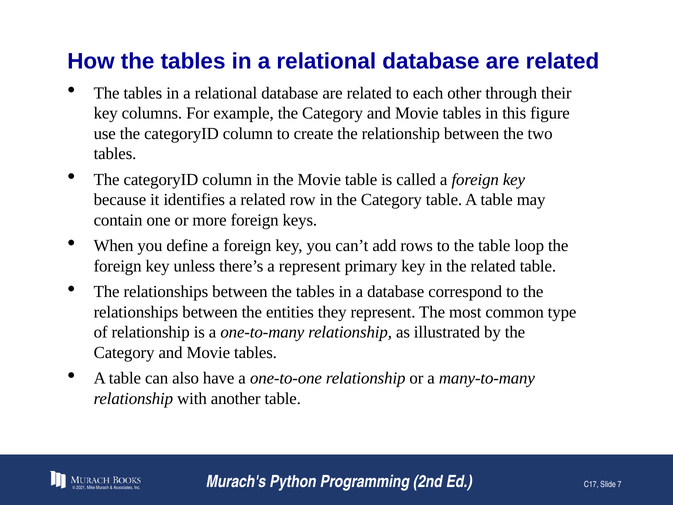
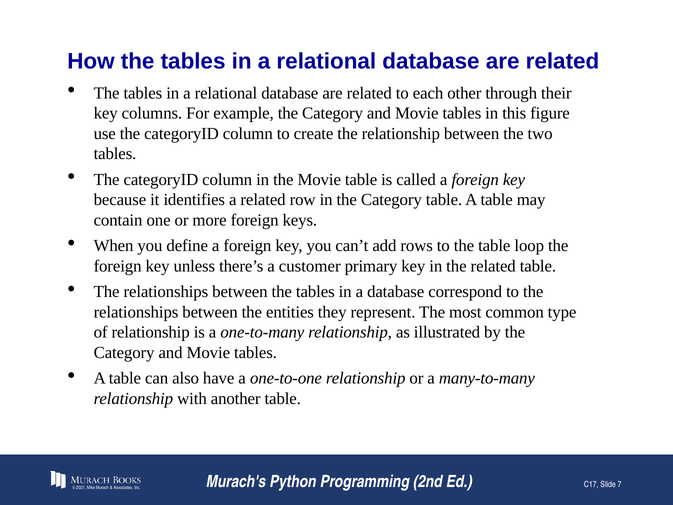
a represent: represent -> customer
